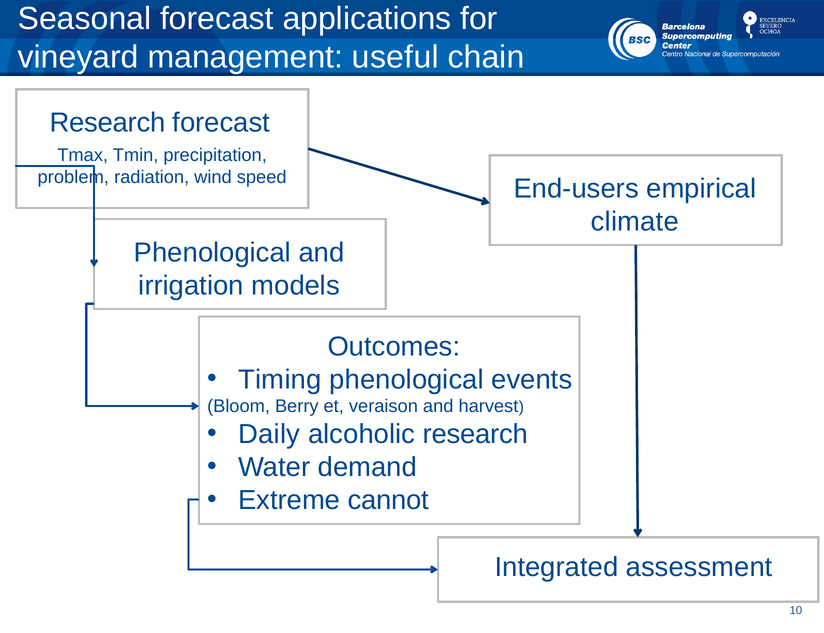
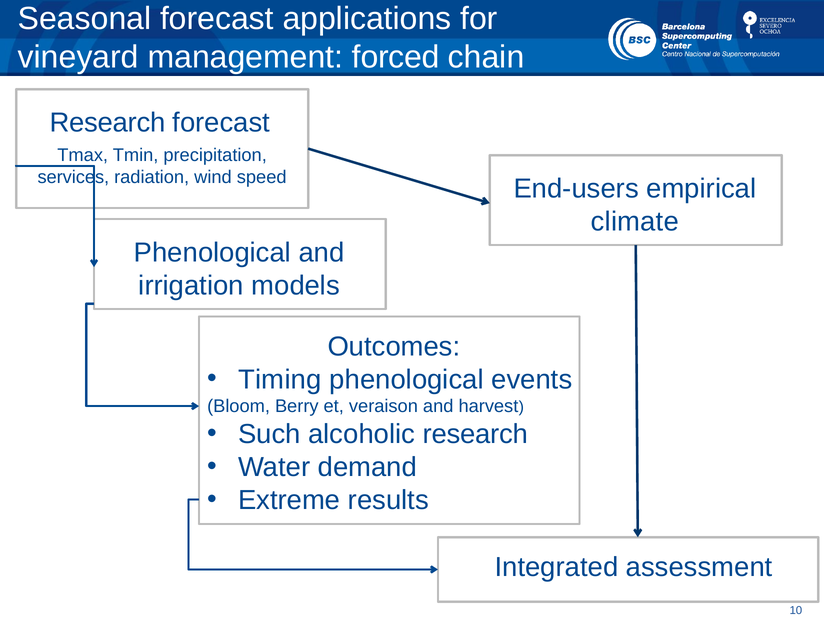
useful: useful -> forced
problem: problem -> services
Daily: Daily -> Such
cannot: cannot -> results
